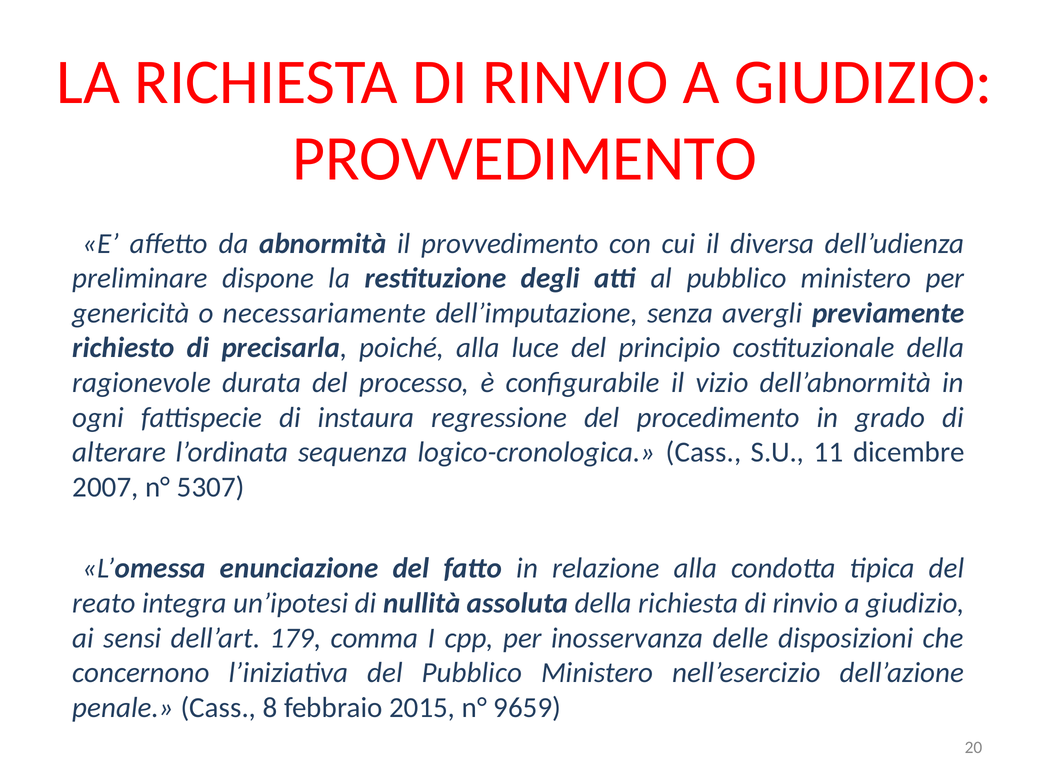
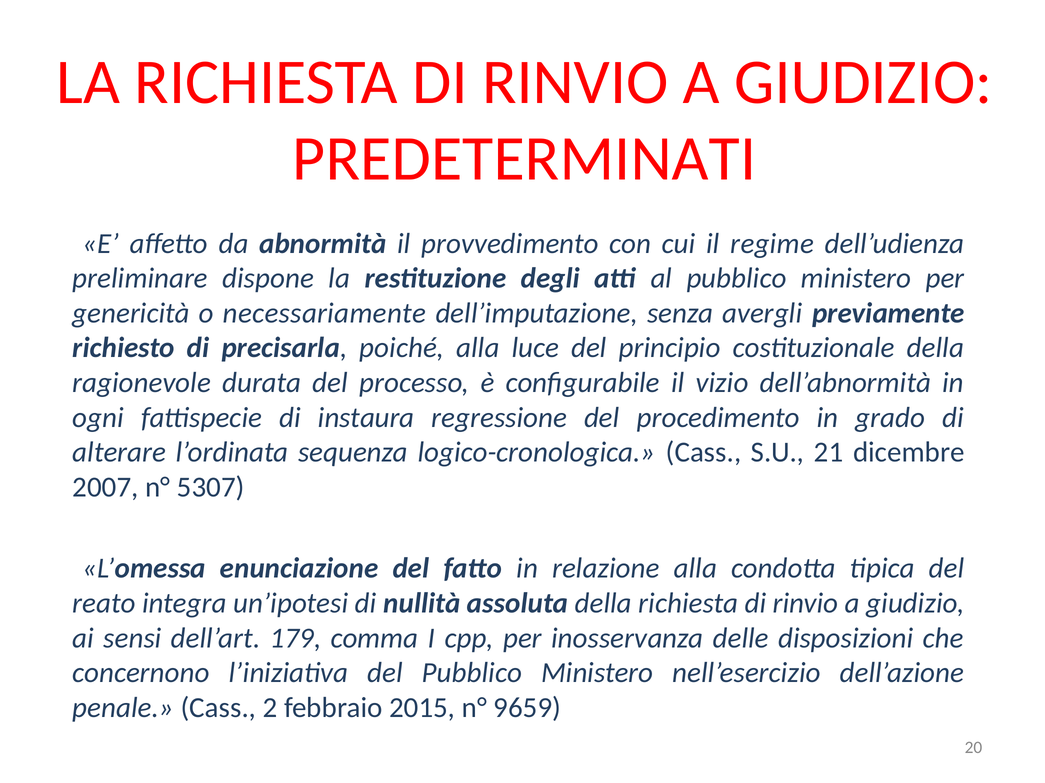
PROVVEDIMENTO at (525, 159): PROVVEDIMENTO -> PREDETERMINATI
diversa: diversa -> regime
11: 11 -> 21
8: 8 -> 2
